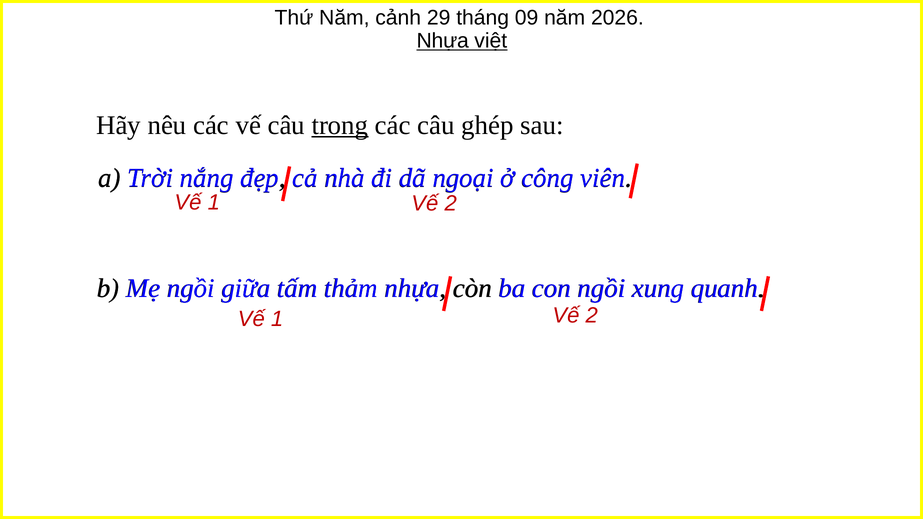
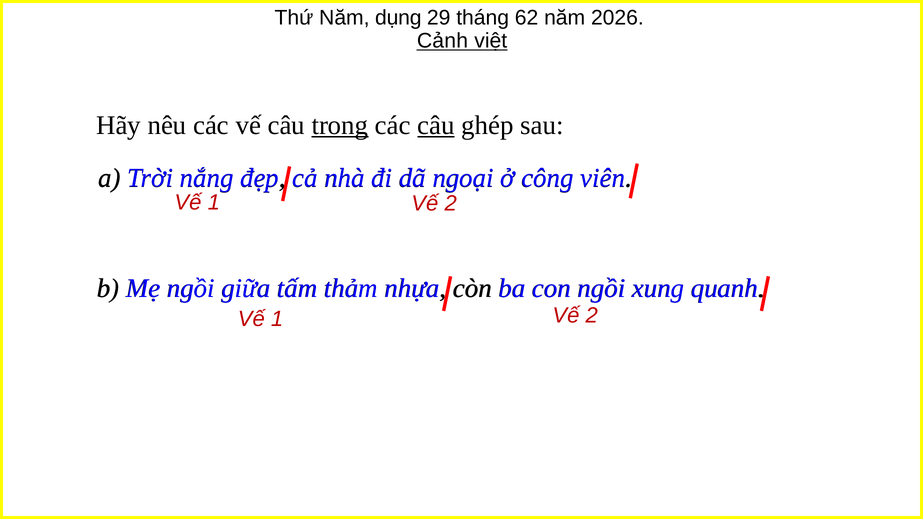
cảnh: cảnh -> dụng
09: 09 -> 62
Nhựa at (443, 41): Nhựa -> Cảnh
câu at (436, 125) underline: none -> present
